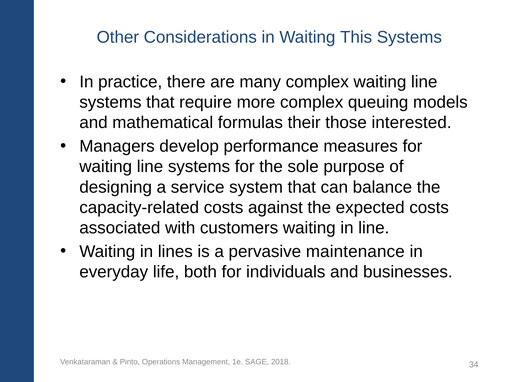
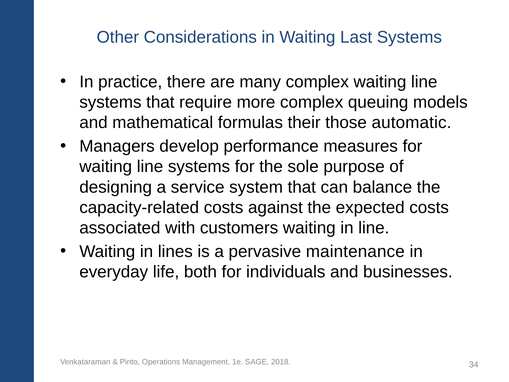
This: This -> Last
interested: interested -> automatic
